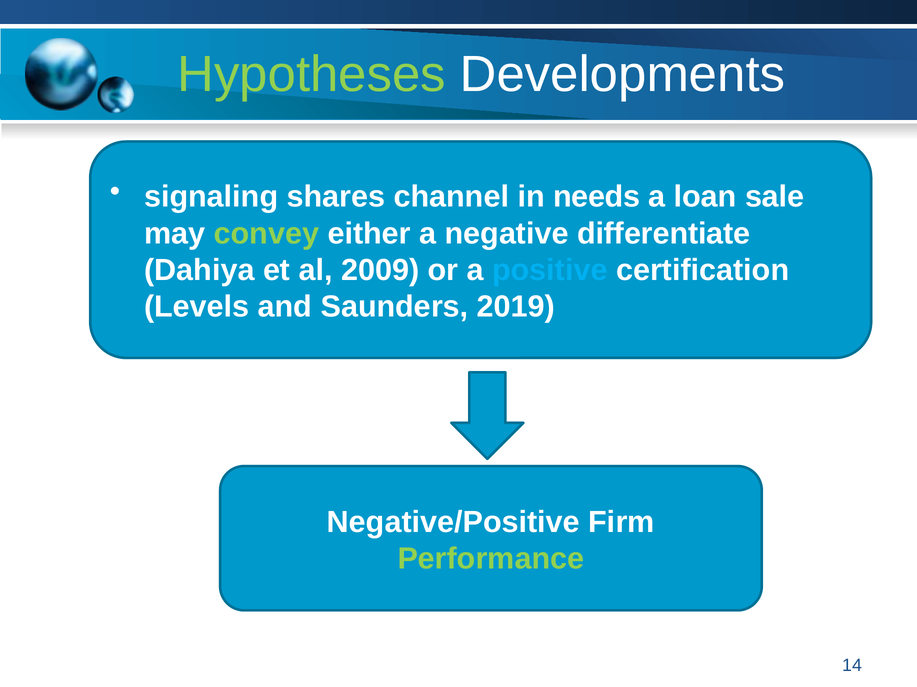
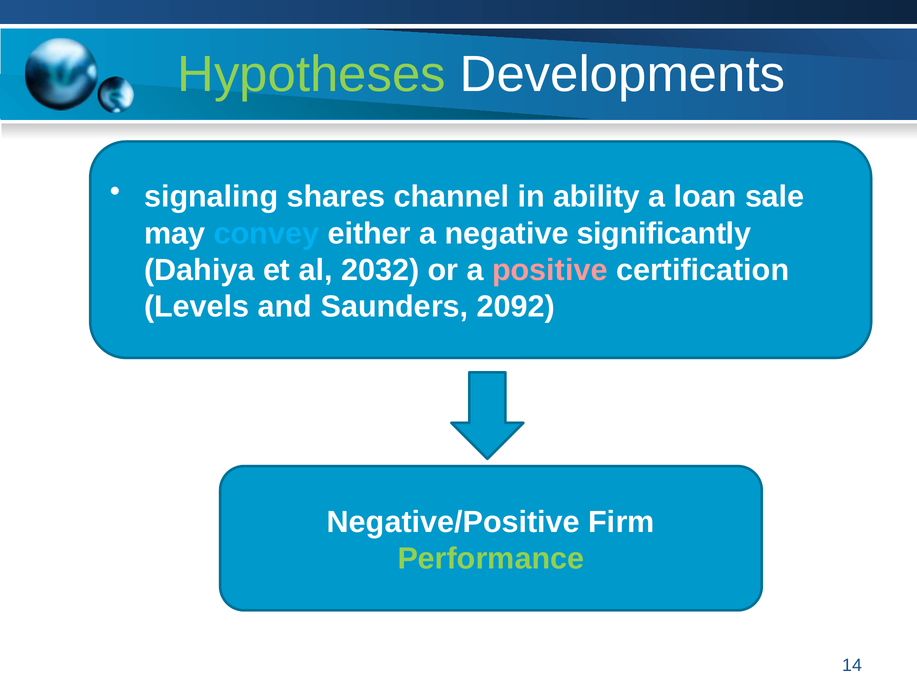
needs: needs -> ability
convey colour: light green -> light blue
differentiate: differentiate -> significantly
2009: 2009 -> 2032
positive colour: light blue -> pink
2019: 2019 -> 2092
